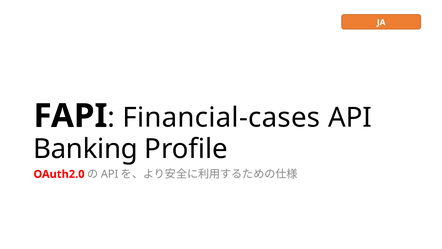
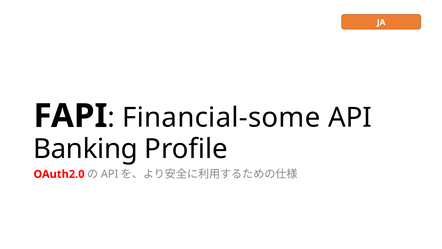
Financial-cases: Financial-cases -> Financial-some
